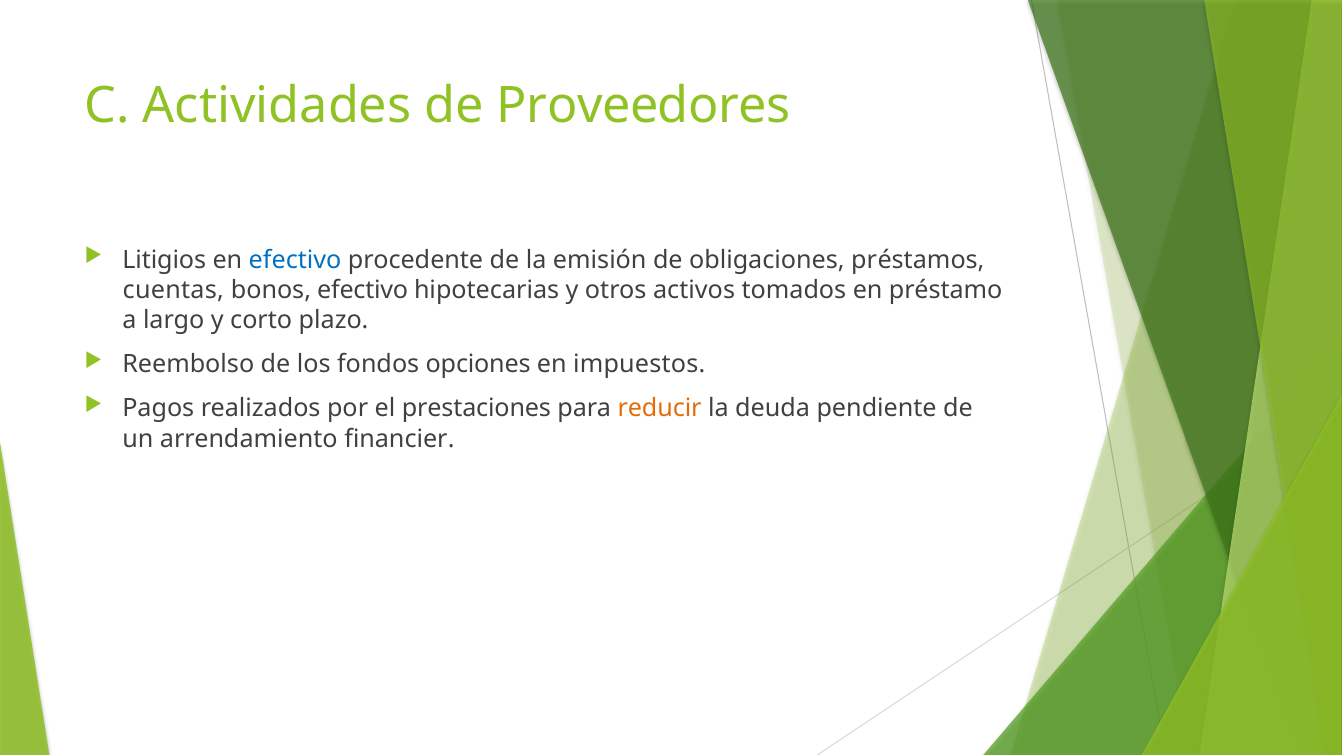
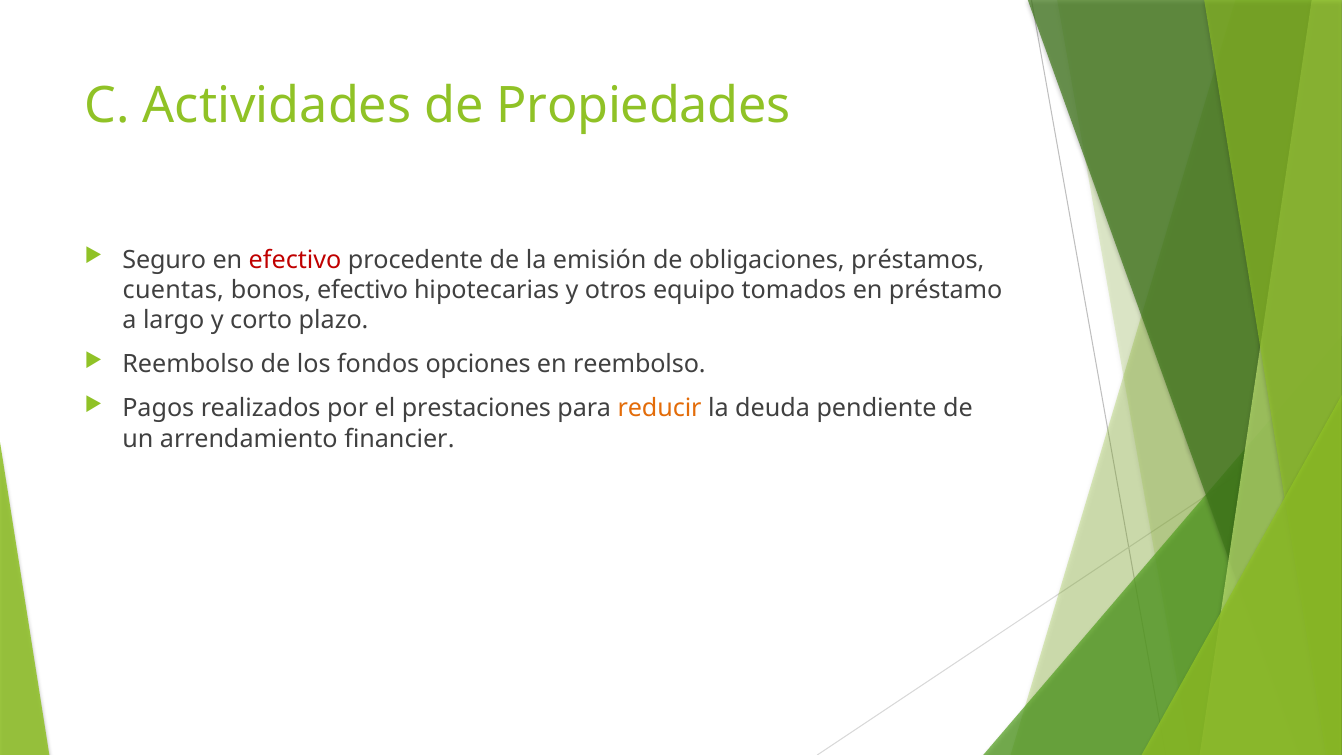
Proveedores: Proveedores -> Propiedades
Litigios: Litigios -> Seguro
efectivo at (295, 260) colour: blue -> red
activos: activos -> equipo
en impuestos: impuestos -> reembolso
